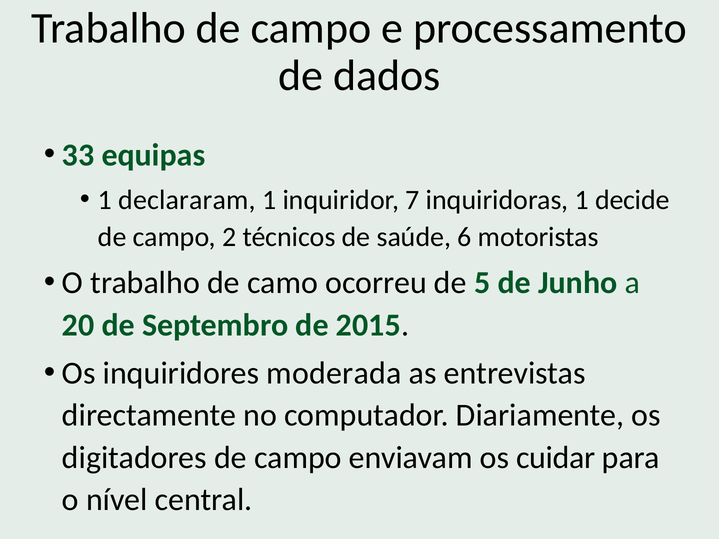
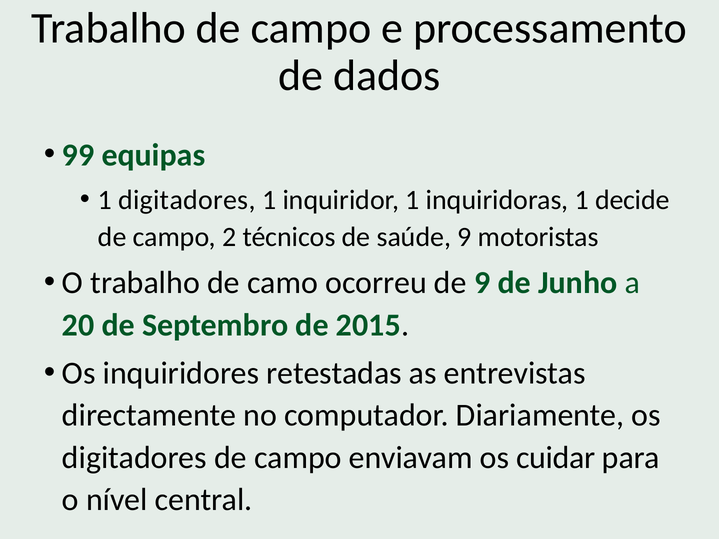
33: 33 -> 99
1 declararam: declararam -> digitadores
inquiridor 7: 7 -> 1
saúde 6: 6 -> 9
de 5: 5 -> 9
moderada: moderada -> retestadas
